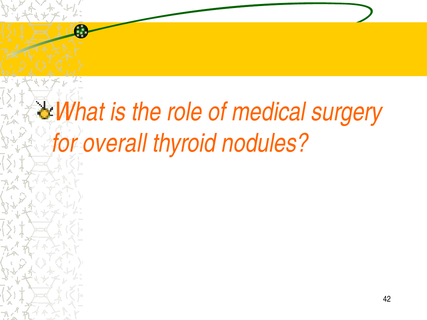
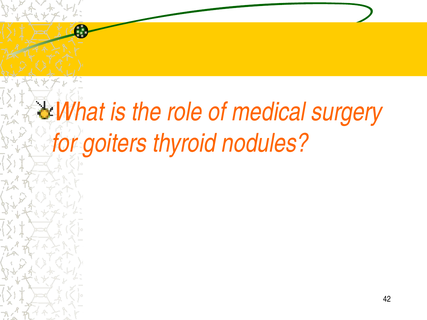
overall: overall -> goiters
